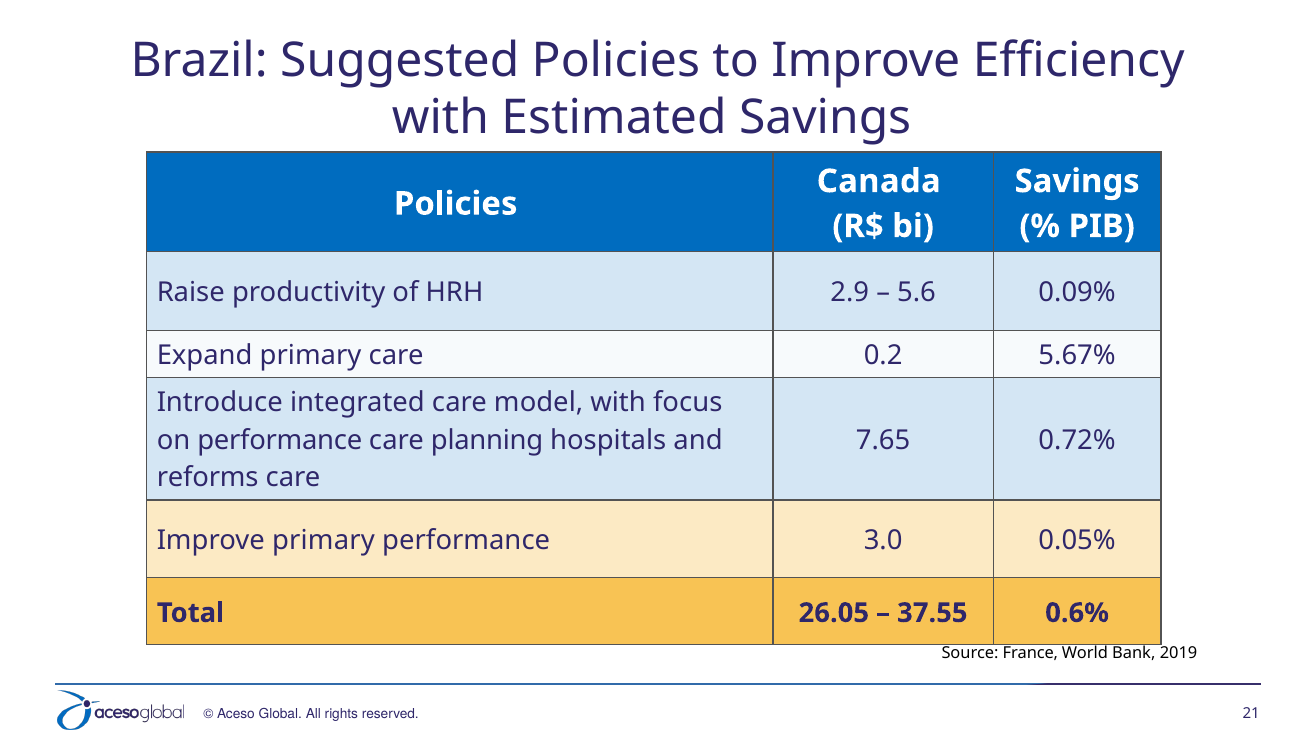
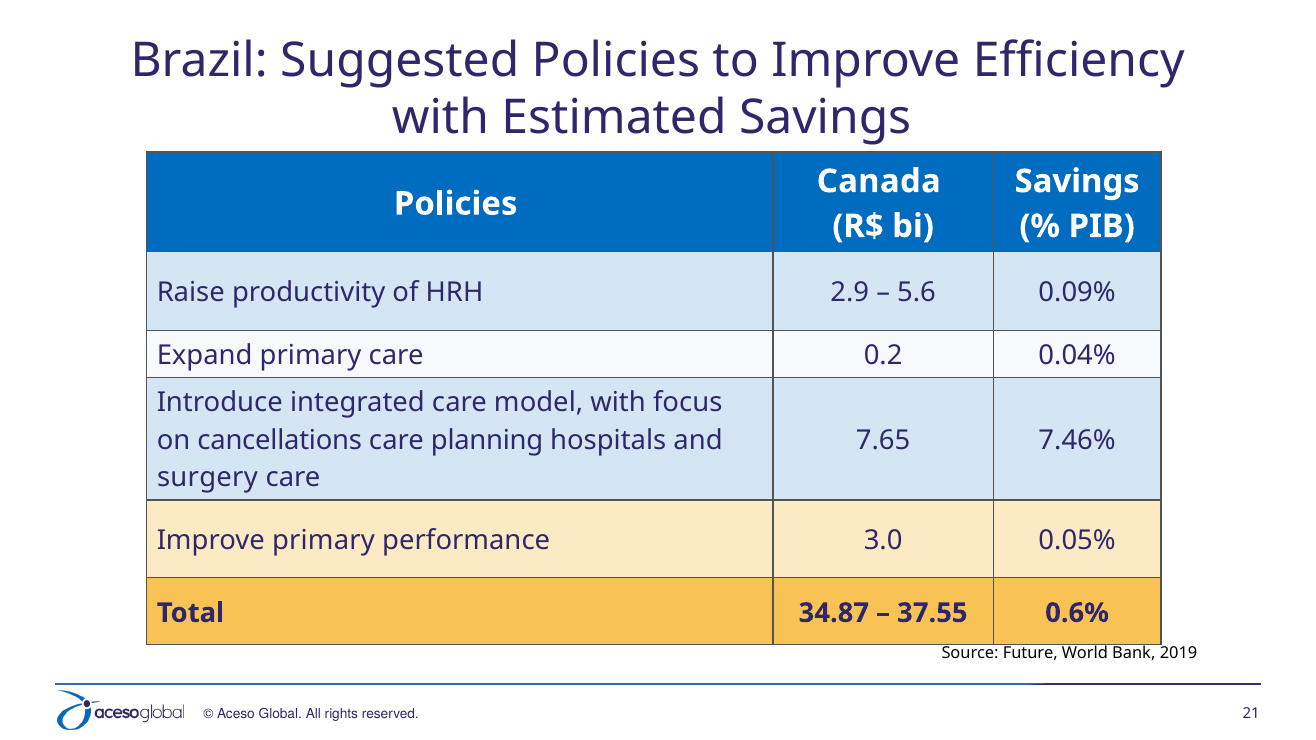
5.67%: 5.67% -> 0.04%
on performance: performance -> cancellations
0.72%: 0.72% -> 7.46%
reforms: reforms -> surgery
26.05: 26.05 -> 34.87
France: France -> Future
